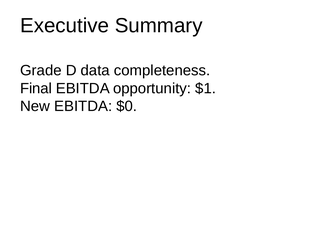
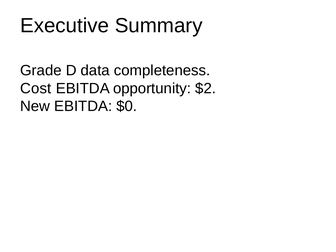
Final: Final -> Cost
$1: $1 -> $2
